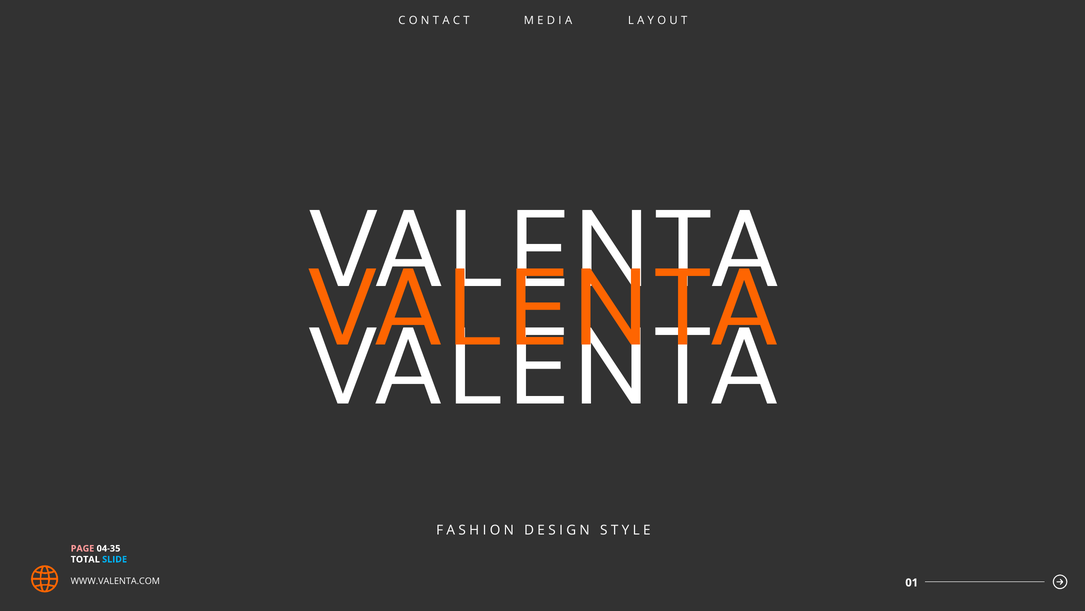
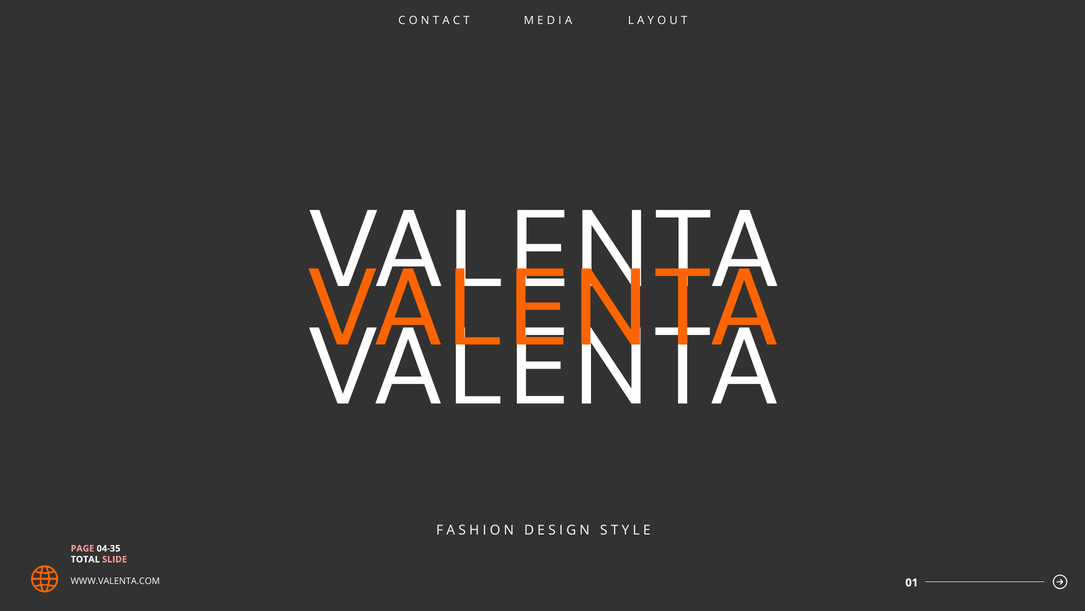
SLIDE colour: light blue -> pink
